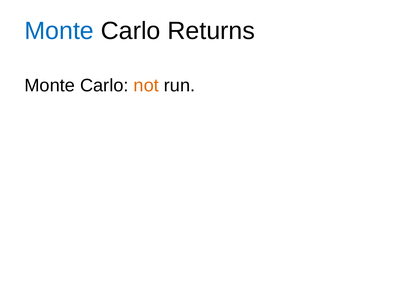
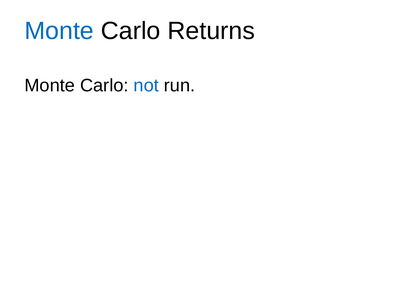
not colour: orange -> blue
